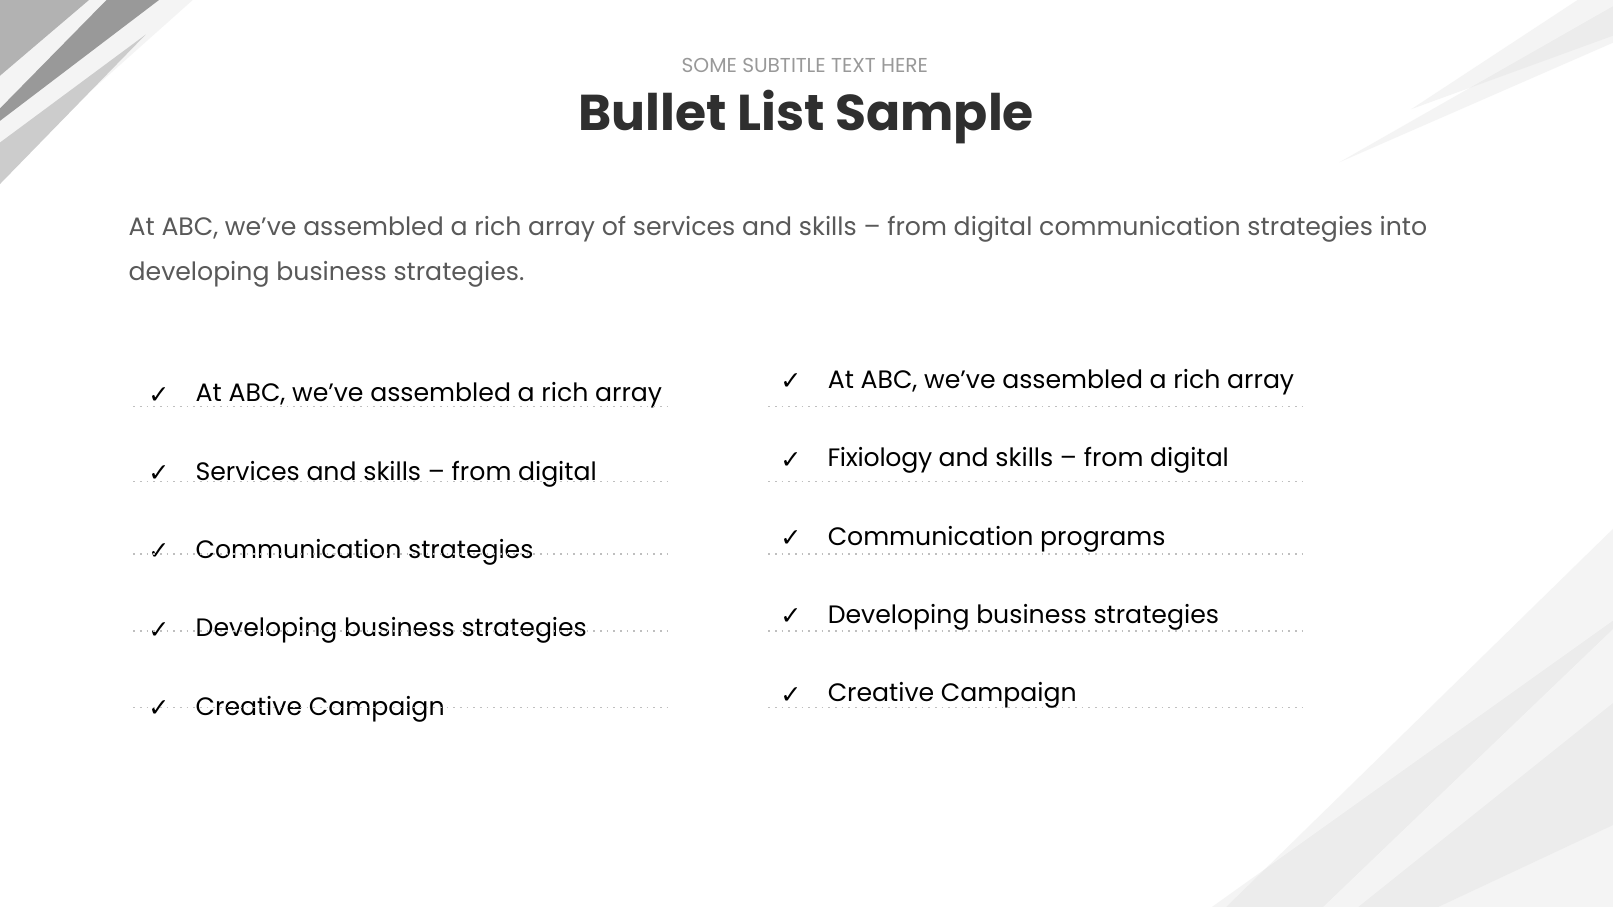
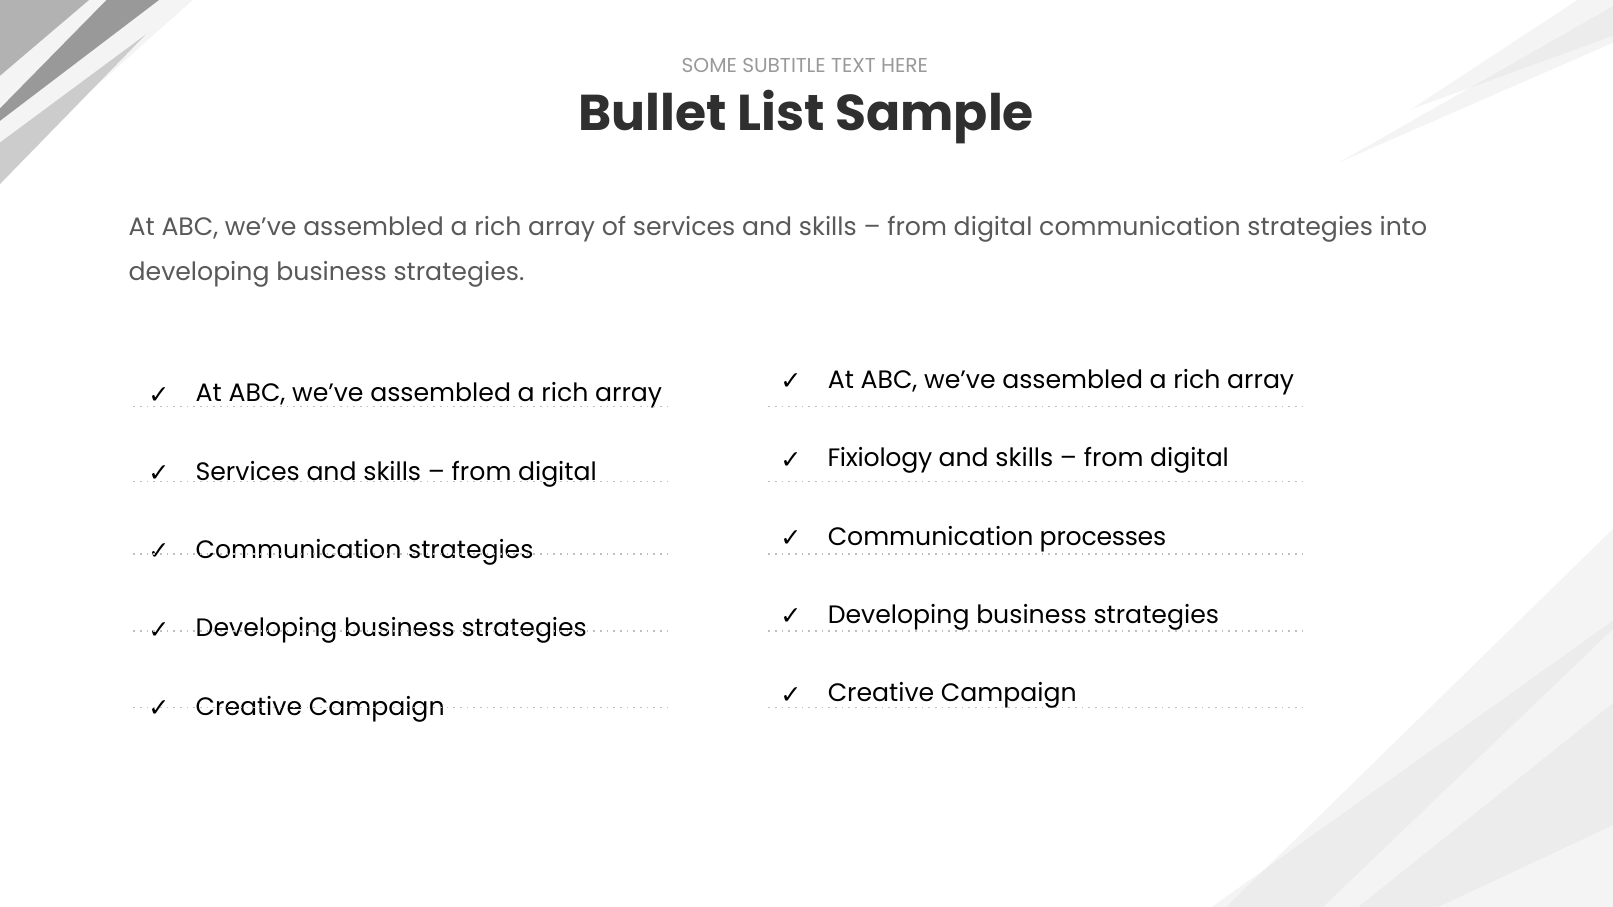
programs: programs -> processes
